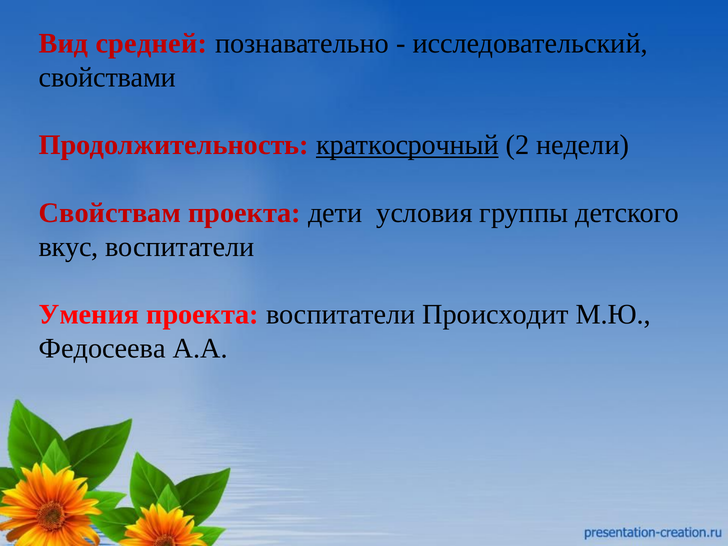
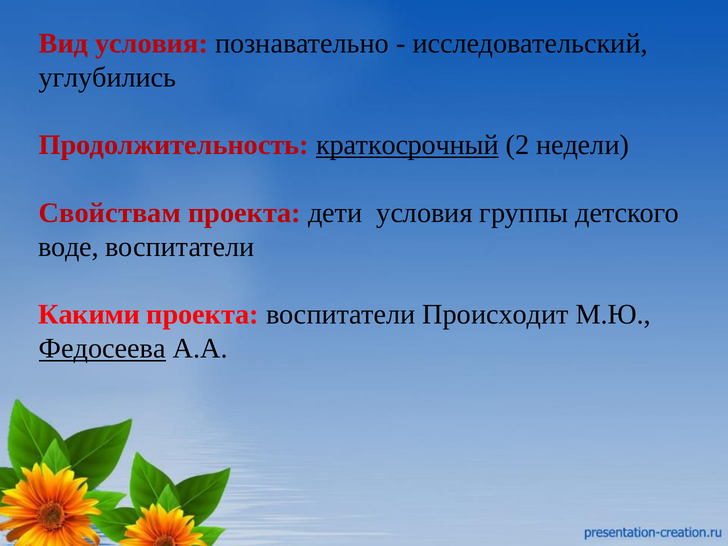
Вид средней: средней -> условия
свойствами: свойствами -> углубились
вкус: вкус -> воде
Умения: Умения -> Какими
Федосеева underline: none -> present
